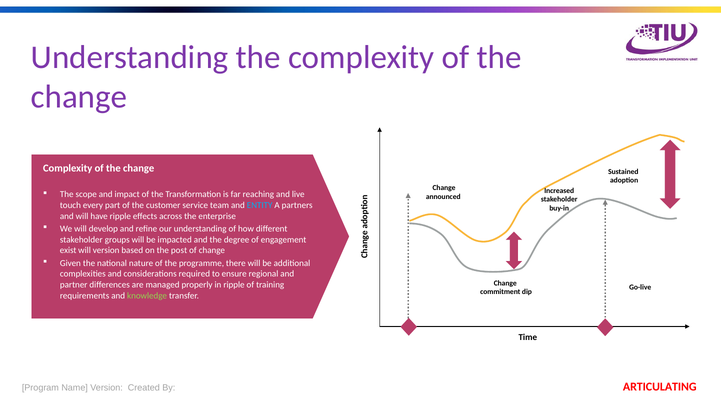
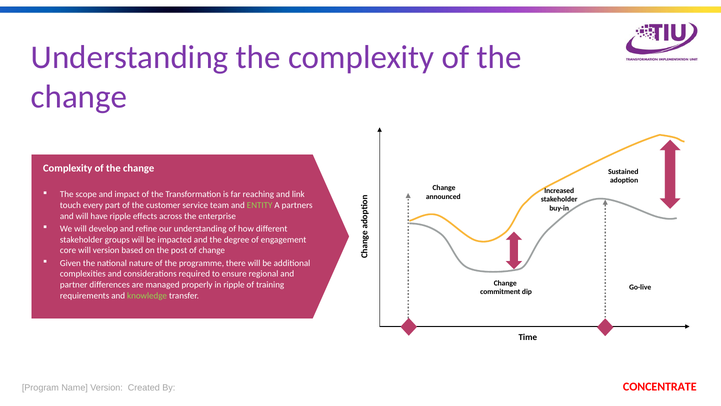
live: live -> link
ENTITY colour: light blue -> light green
exist: exist -> core
ARTICULATING: ARTICULATING -> CONCENTRATE
